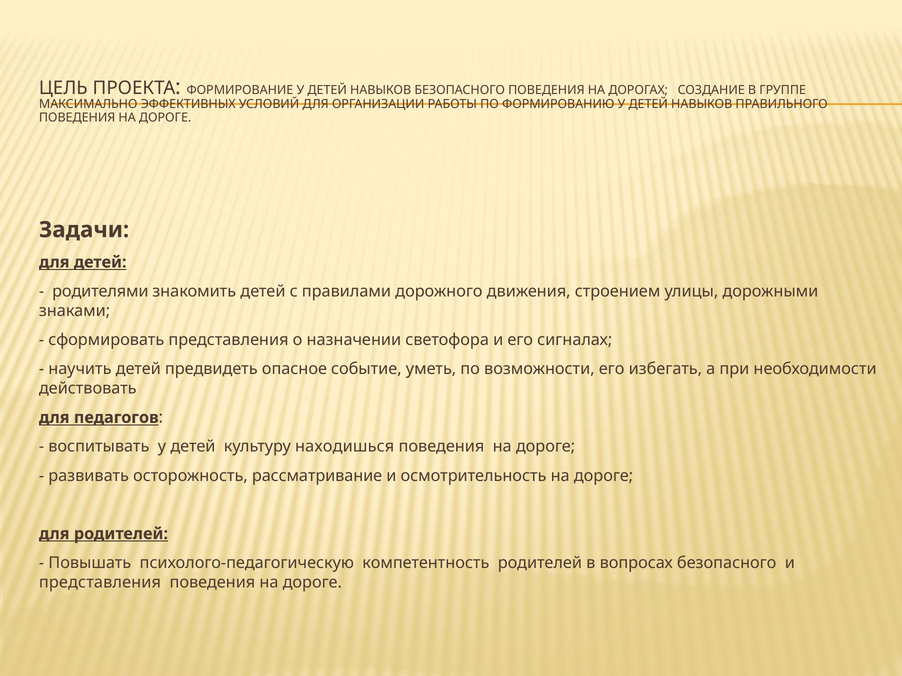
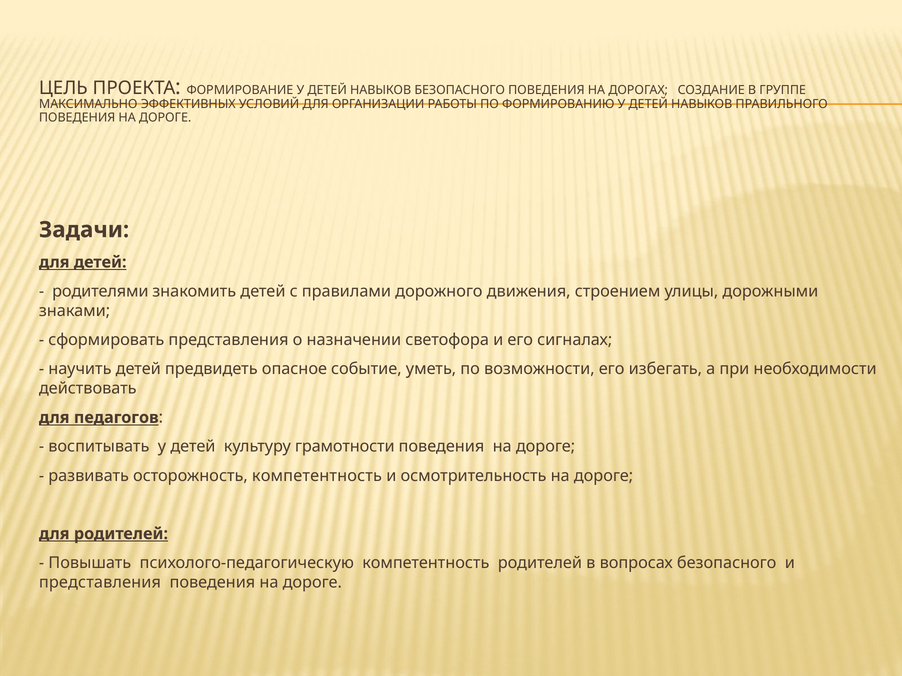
находишься: находишься -> грамотности
осторожность рассматривание: рассматривание -> компетентность
